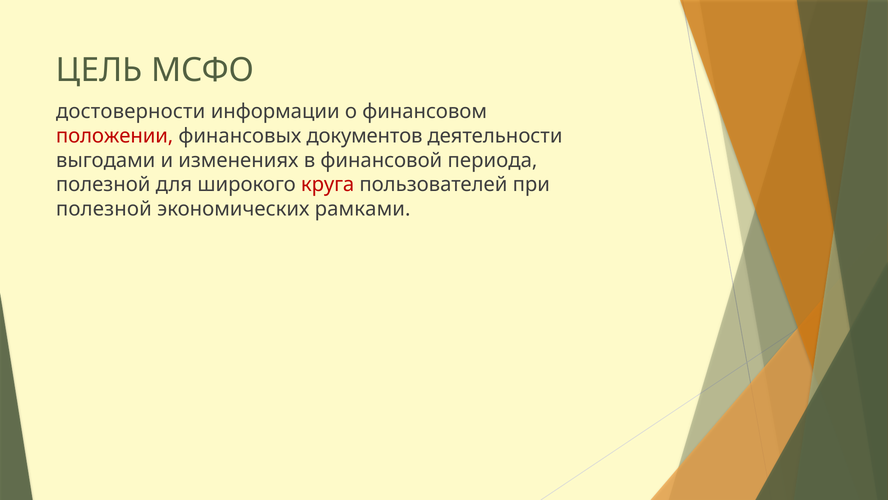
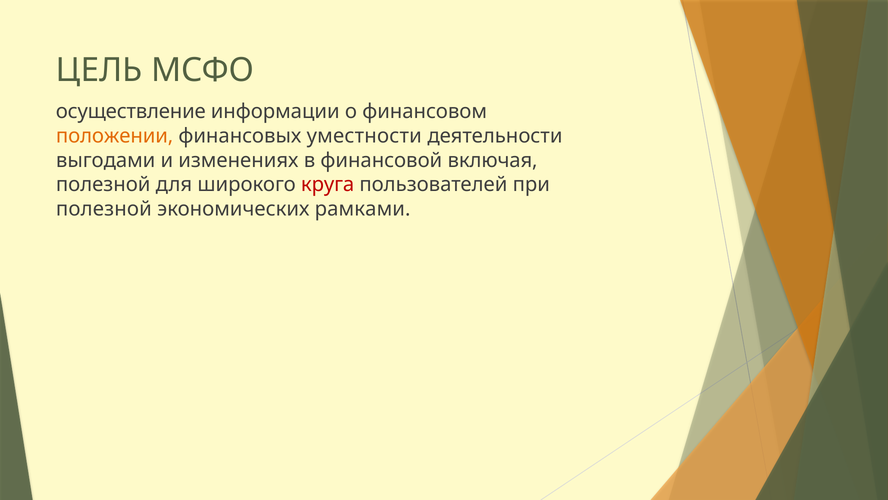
достоверности: достоверности -> осуществление
положении colour: red -> orange
документов: документов -> уместности
периода: периода -> включая
